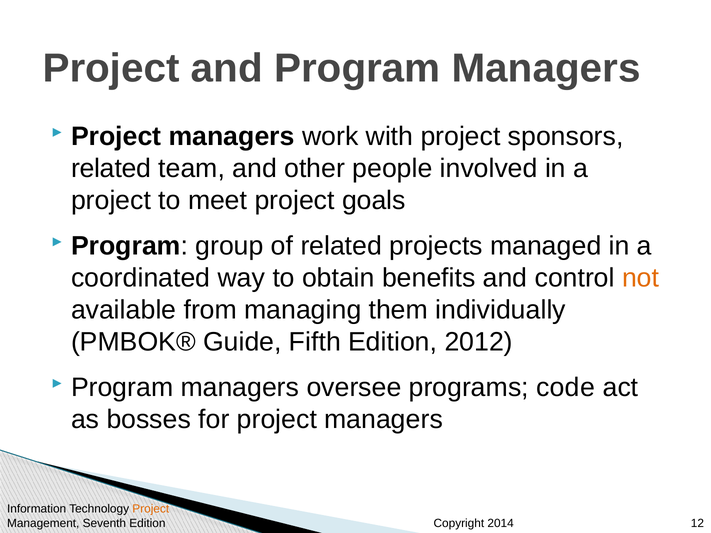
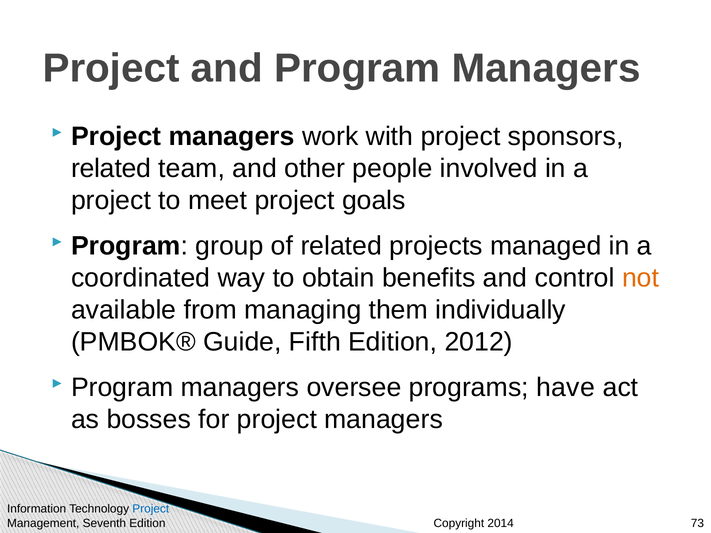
code: code -> have
Project at (151, 509) colour: orange -> blue
12: 12 -> 73
